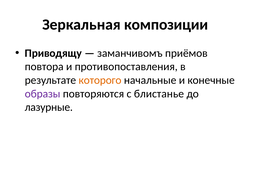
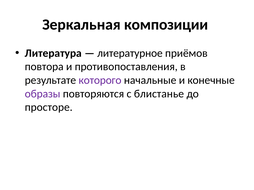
Приводящу: Приводящу -> Литература
заманчивомъ: заманчивомъ -> литературное
которого colour: orange -> purple
лазурные: лазурные -> просторе
